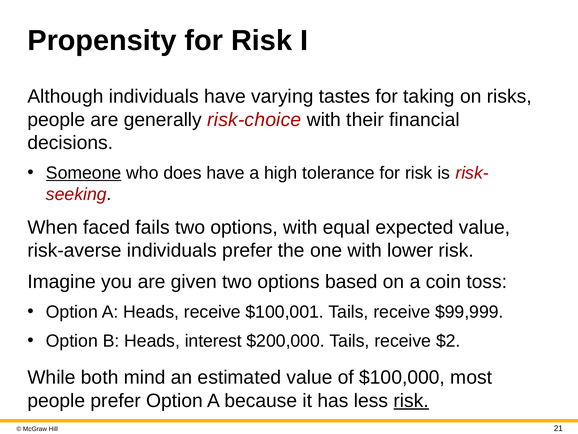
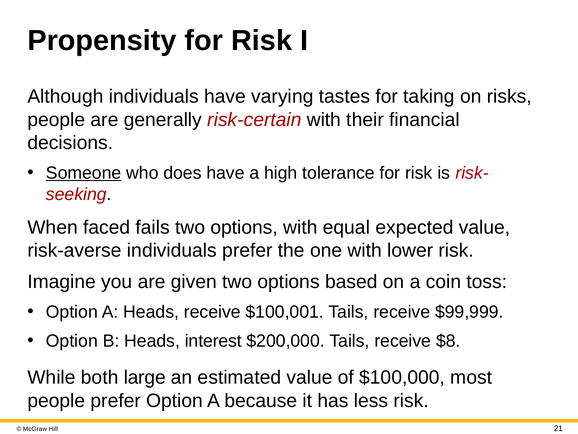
risk-choice: risk-choice -> risk-certain
$2: $2 -> $8
mind: mind -> large
risk at (411, 400) underline: present -> none
